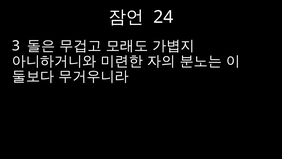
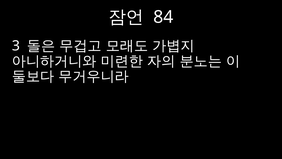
24: 24 -> 84
